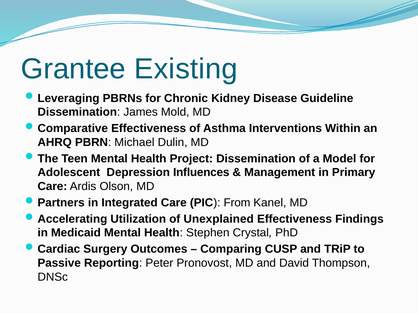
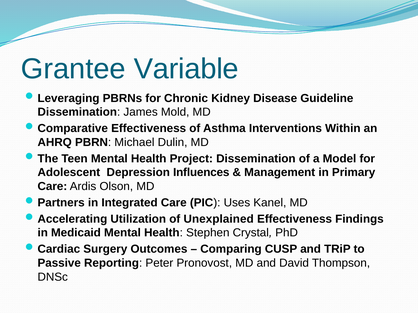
Existing: Existing -> Variable
From: From -> Uses
